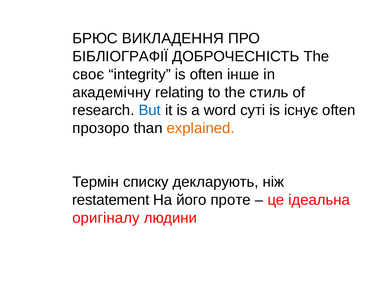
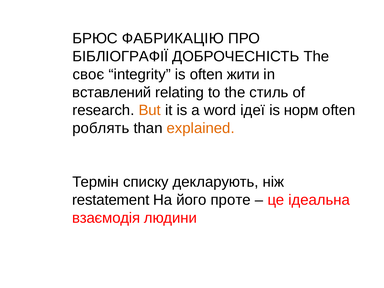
ВИКЛАДЕННЯ: ВИКЛАДЕННЯ -> ФАБРИКАЦІЮ
інше: інше -> жити
академічну: академічну -> вставлений
But colour: blue -> orange
суті: суті -> ідеї
існує: існує -> норм
прозоро: прозоро -> роблять
оригіналу: оригіналу -> взаємодія
